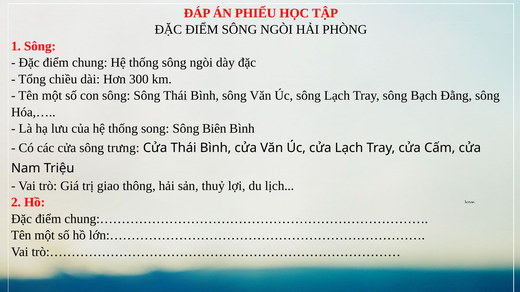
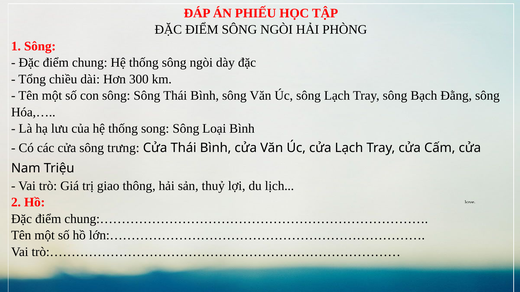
Biên: Biên -> Loại
